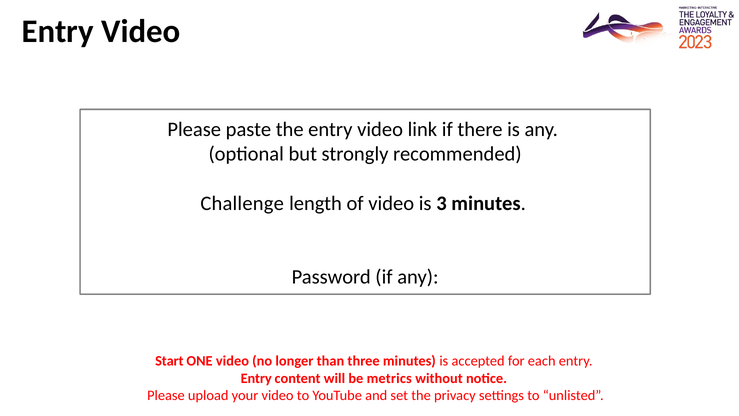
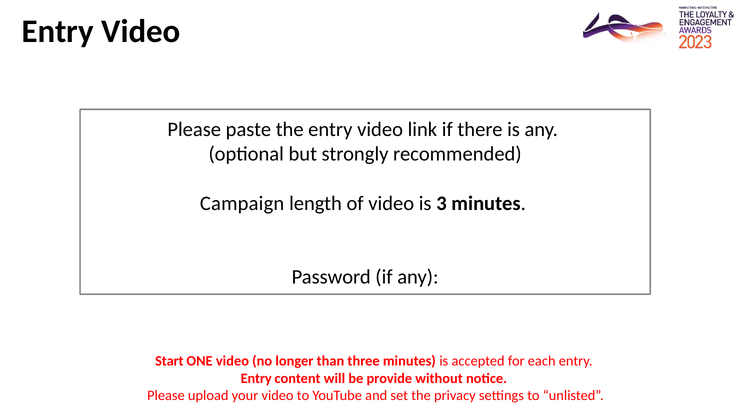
Challenge: Challenge -> Campaign
metrics: metrics -> provide
